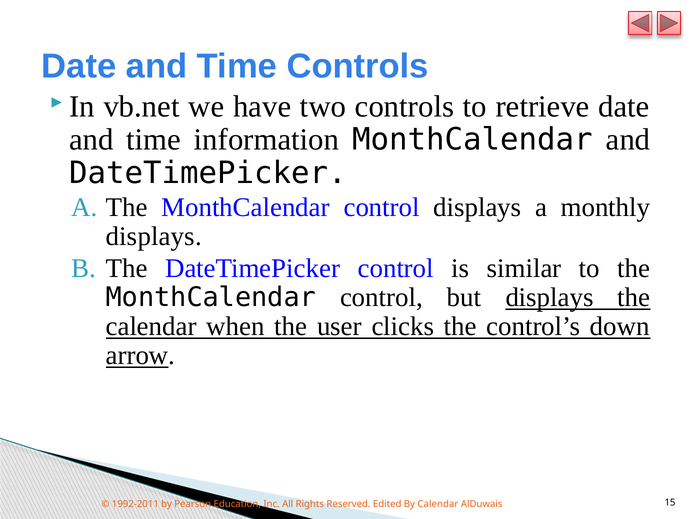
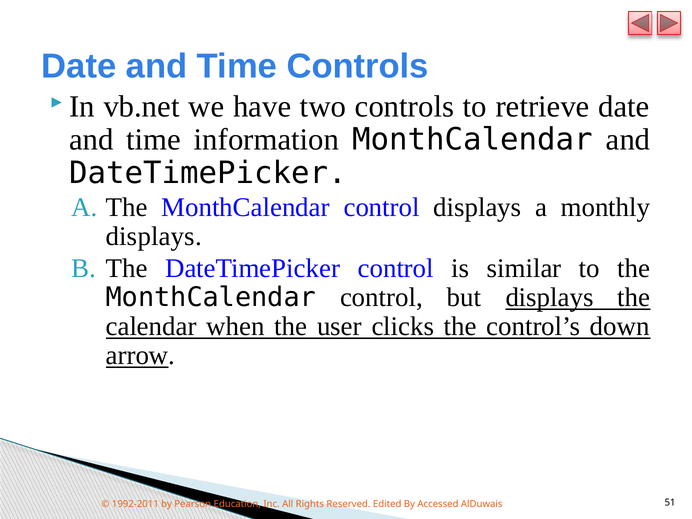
By Calendar: Calendar -> Accessed
15: 15 -> 51
